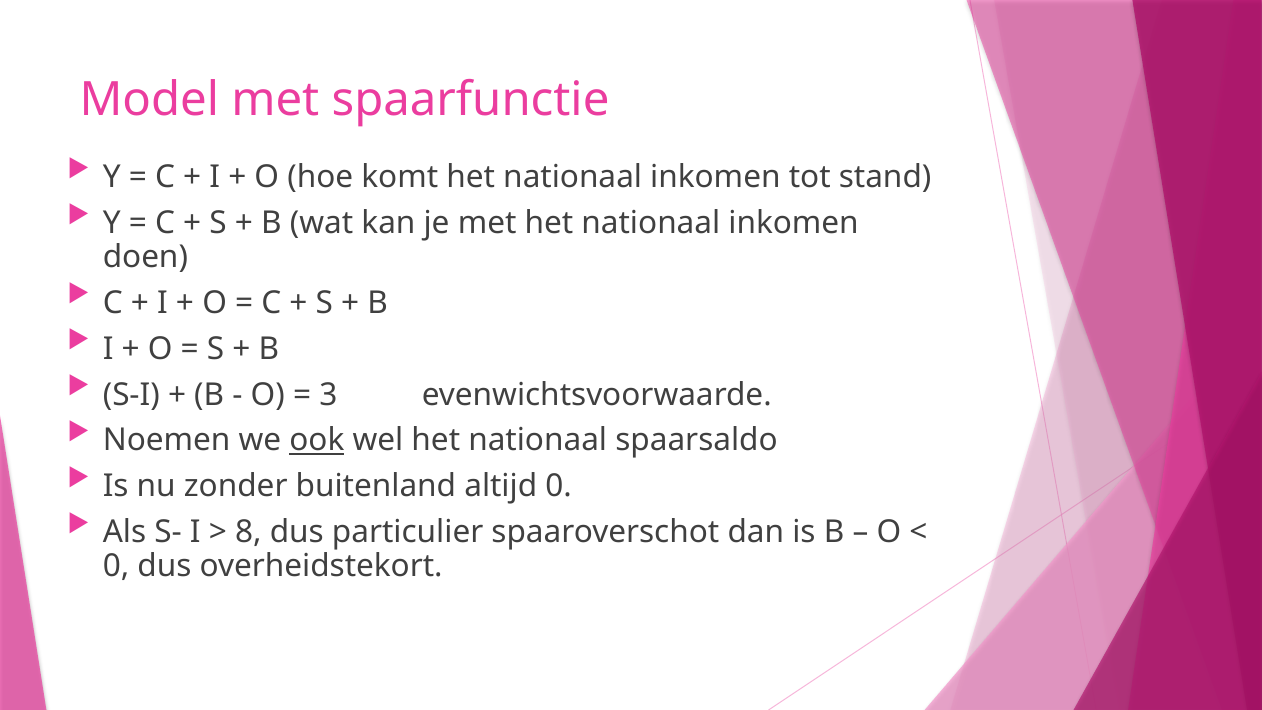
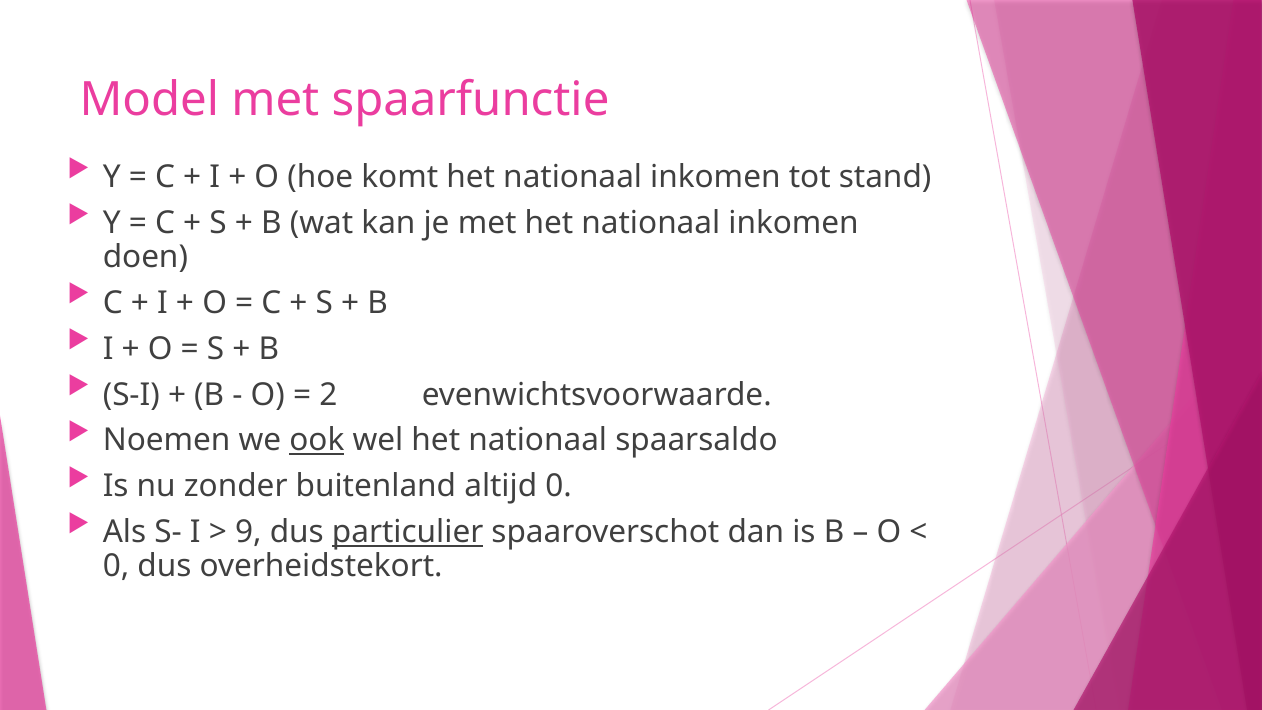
3: 3 -> 2
8: 8 -> 9
particulier underline: none -> present
